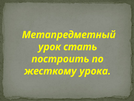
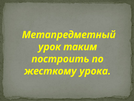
стать: стать -> таким
